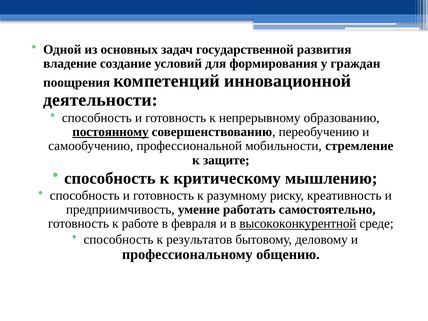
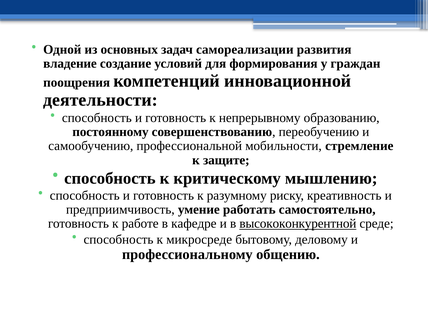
государственной: государственной -> самореализации
постоянному underline: present -> none
февраля: февраля -> кафедре
результатов: результатов -> микросреде
